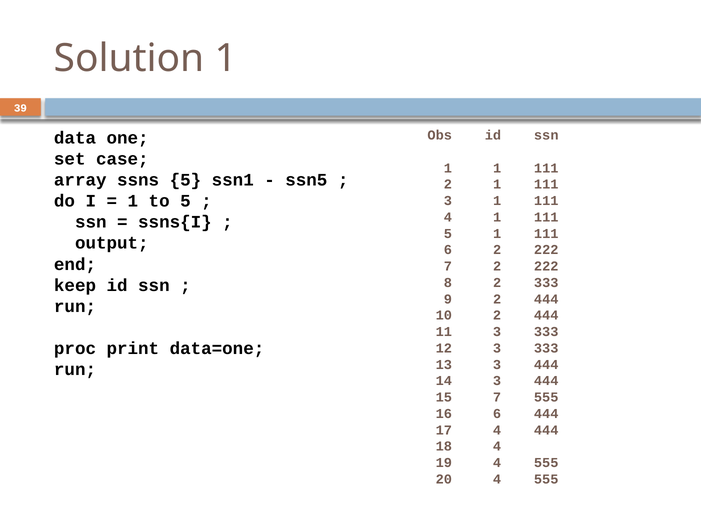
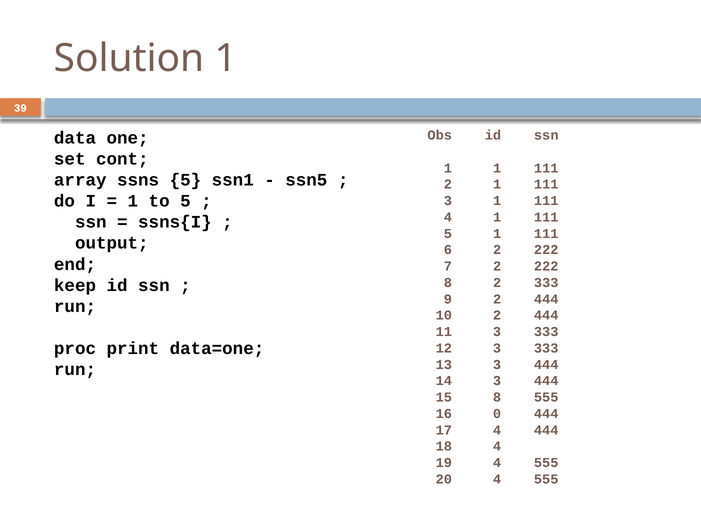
case: case -> cont
15 7: 7 -> 8
16 6: 6 -> 0
